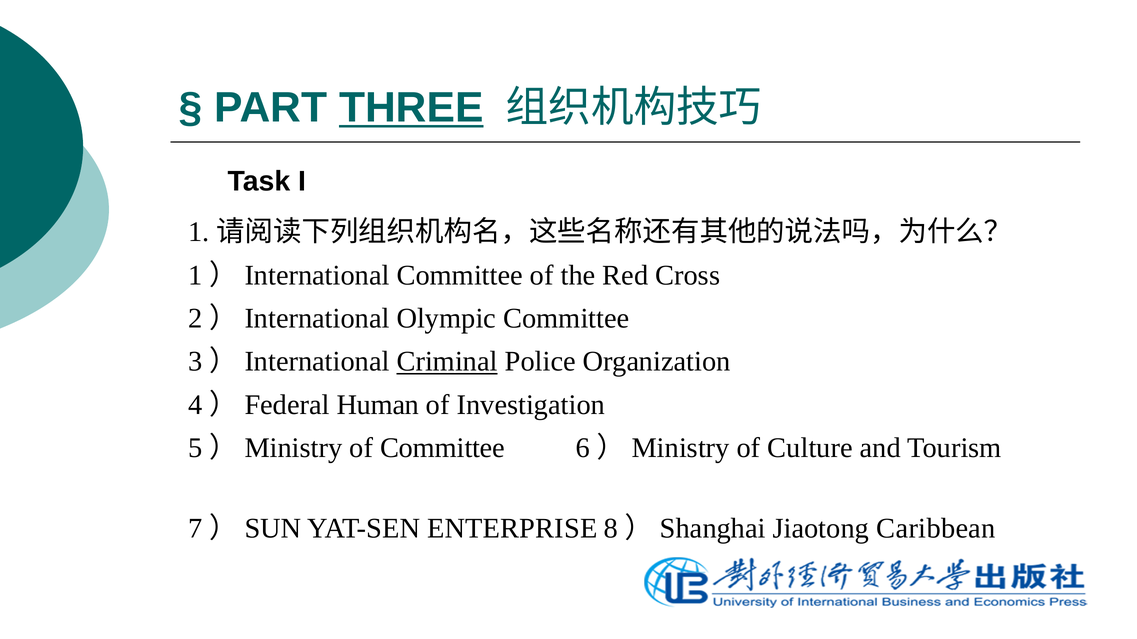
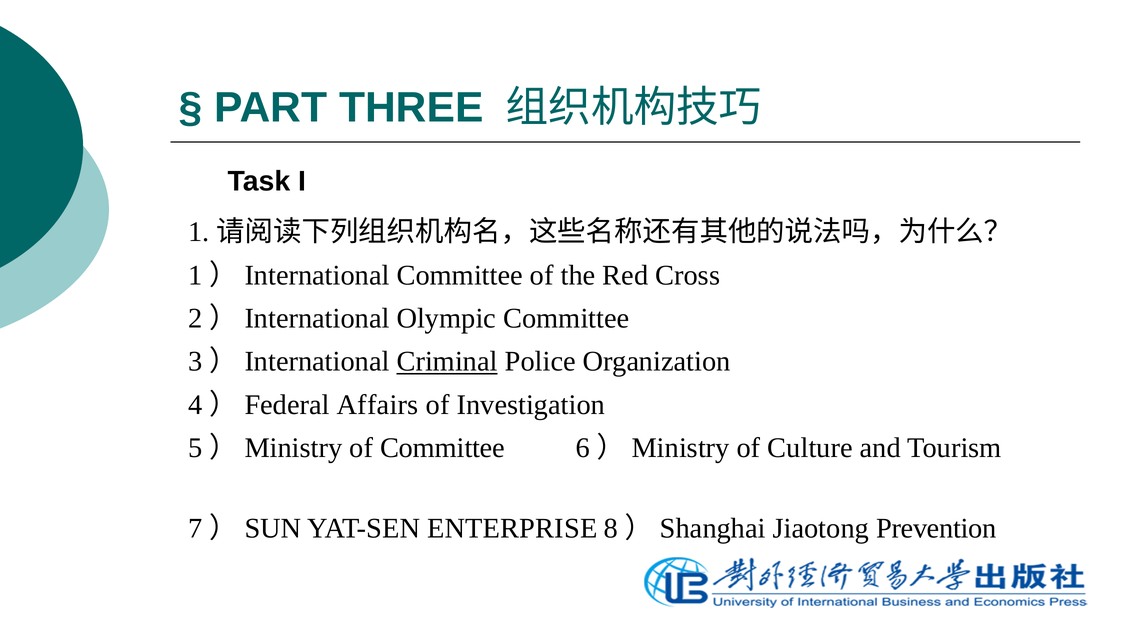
THREE underline: present -> none
Human: Human -> Affairs
Caribbean: Caribbean -> Prevention
